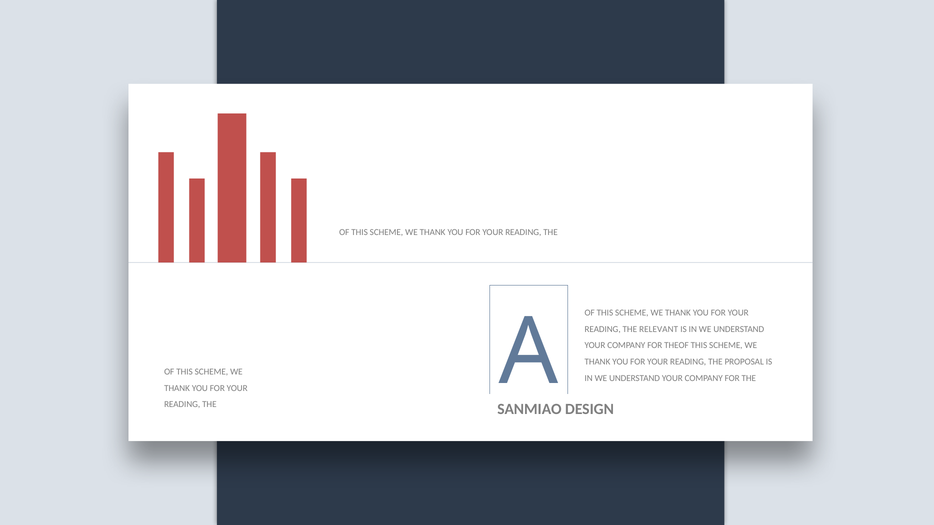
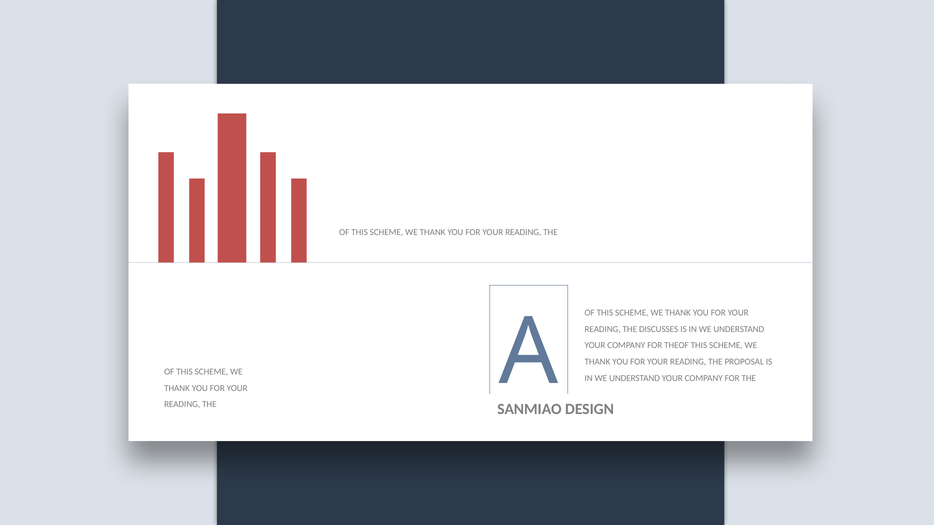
RELEVANT: RELEVANT -> DISCUSSES
